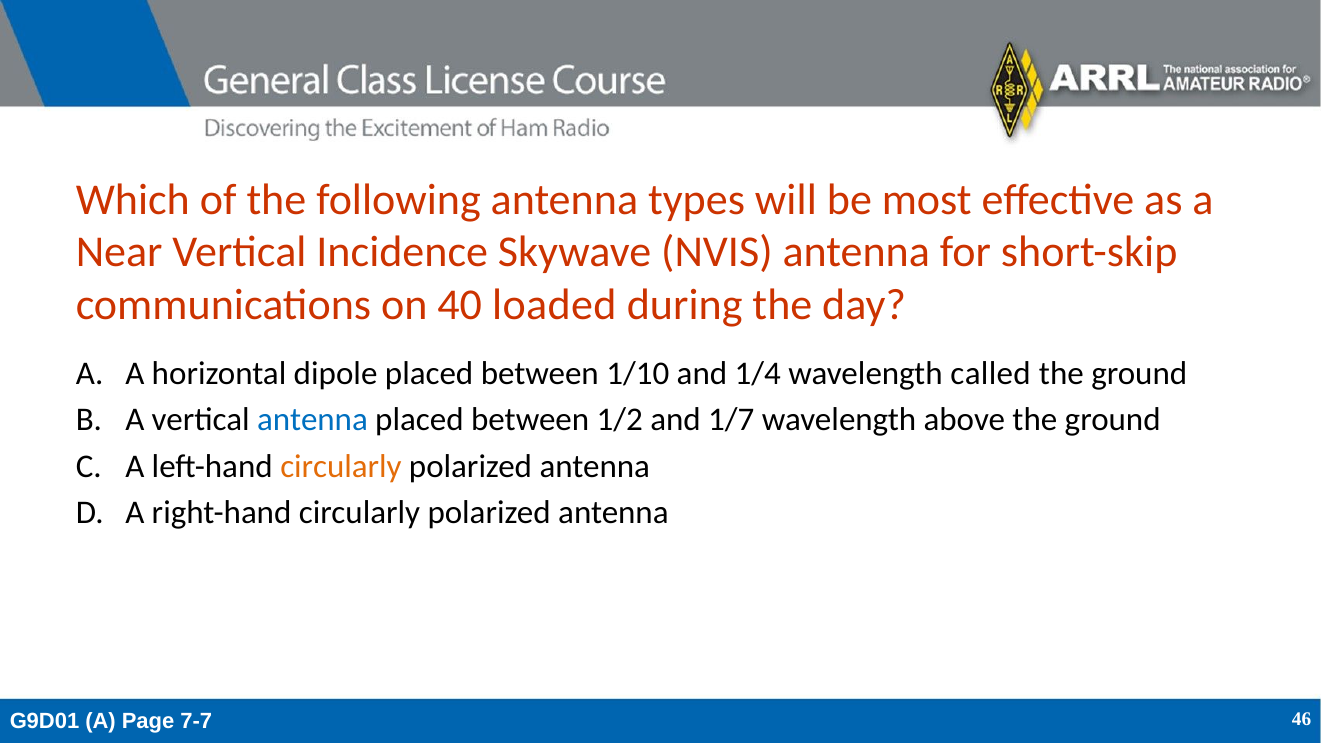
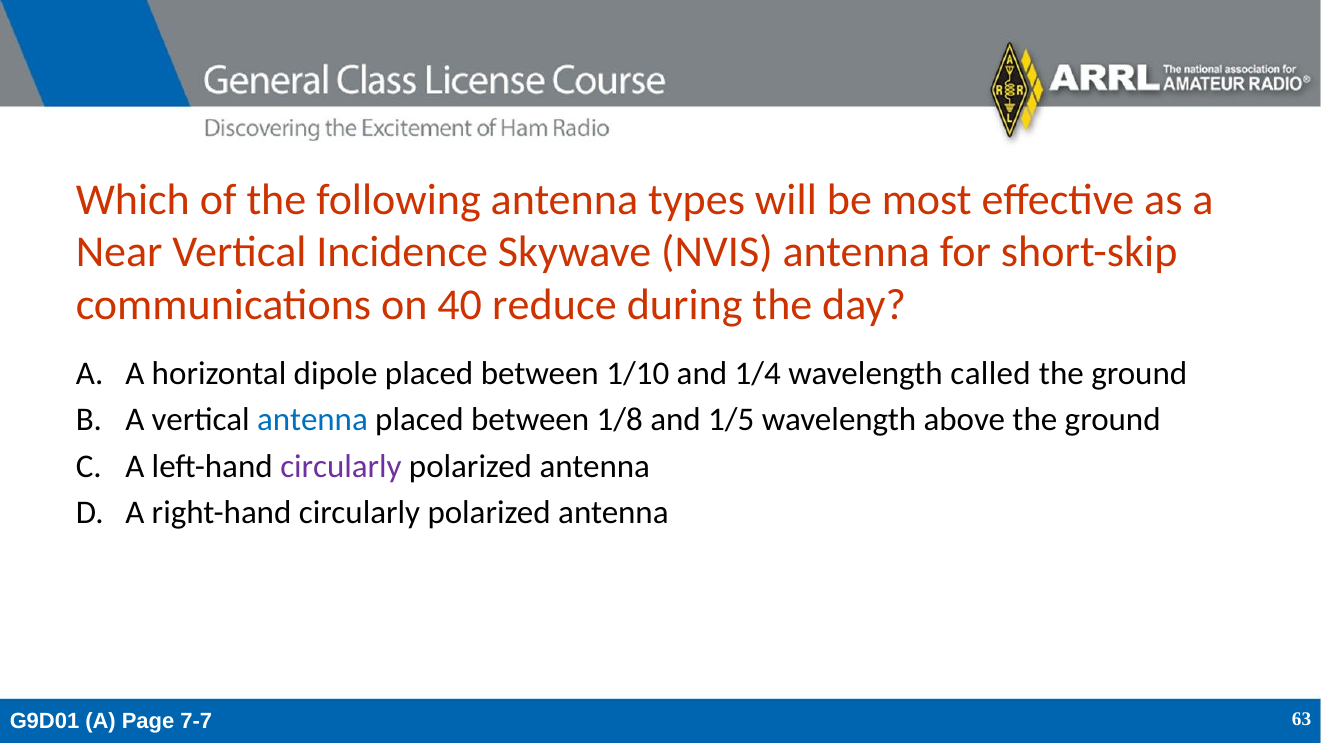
loaded: loaded -> reduce
1/2: 1/2 -> 1/8
1/7: 1/7 -> 1/5
circularly at (341, 466) colour: orange -> purple
46: 46 -> 63
